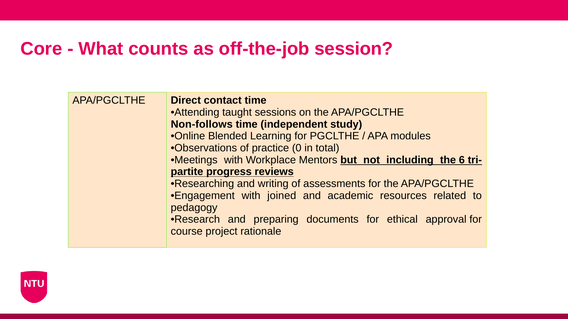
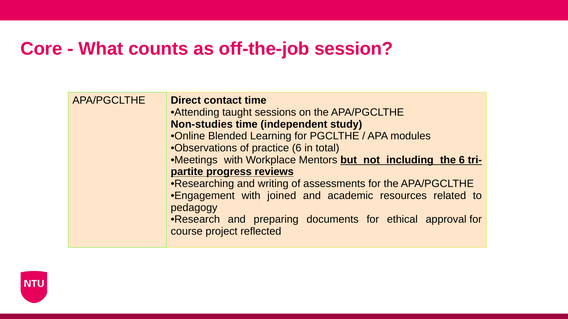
Non-follows: Non-follows -> Non-studies
practice 0: 0 -> 6
rationale: rationale -> reflected
